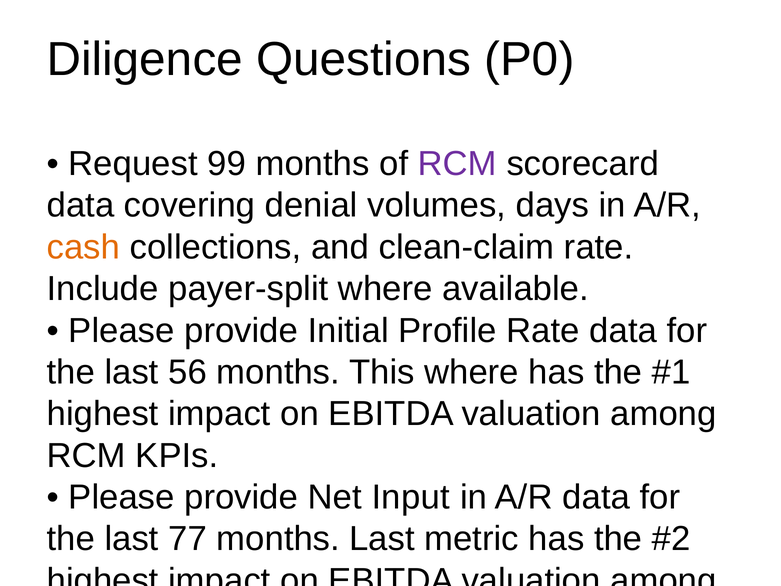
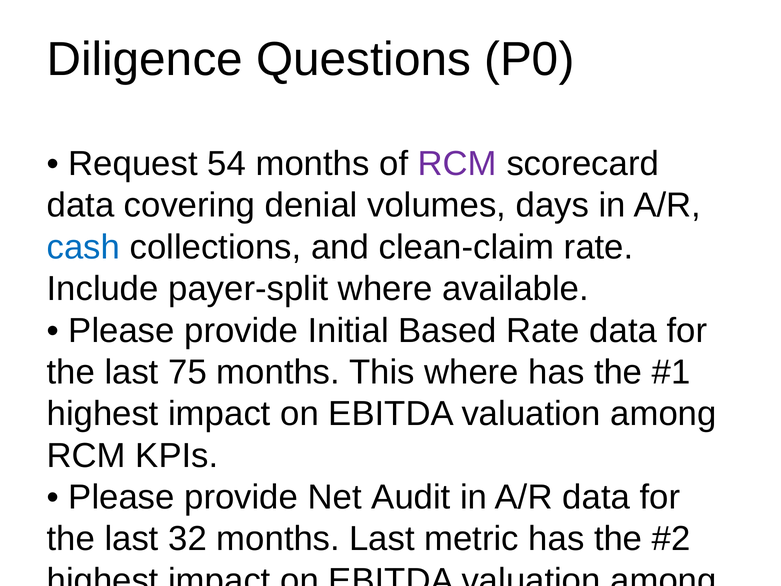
99: 99 -> 54
cash at (83, 247) colour: orange -> blue
Profile: Profile -> Based
56: 56 -> 75
Input: Input -> Audit
77: 77 -> 32
